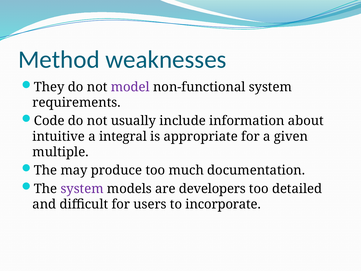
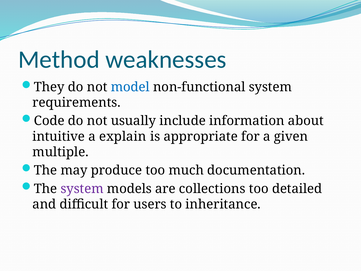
model colour: purple -> blue
integral: integral -> explain
developers: developers -> collections
incorporate: incorporate -> inheritance
